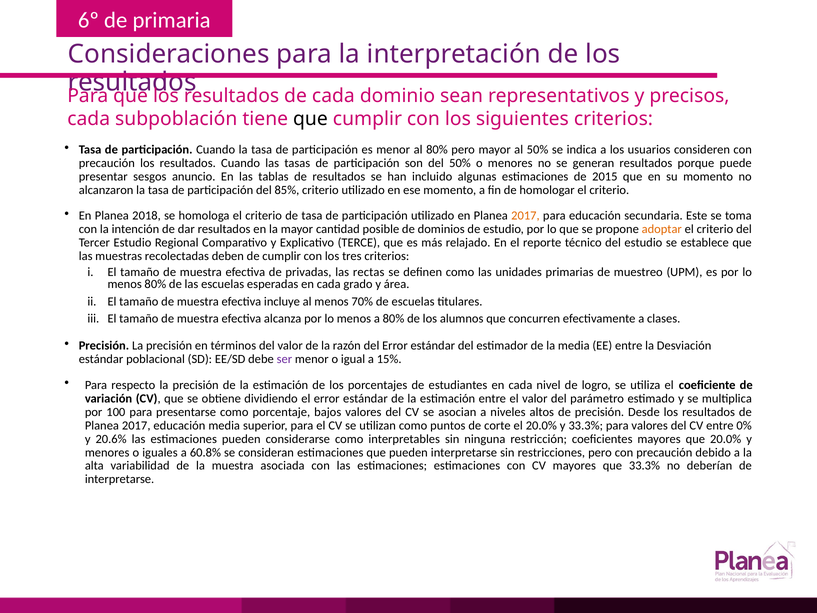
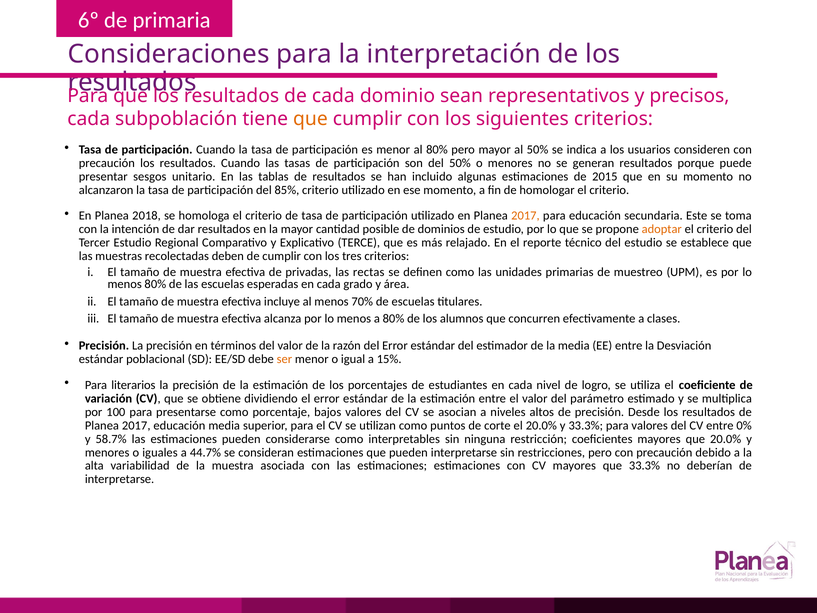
que at (310, 119) colour: black -> orange
anuncio: anuncio -> unitario
ser colour: purple -> orange
respecto: respecto -> literarios
20.6%: 20.6% -> 58.7%
60.8%: 60.8% -> 44.7%
